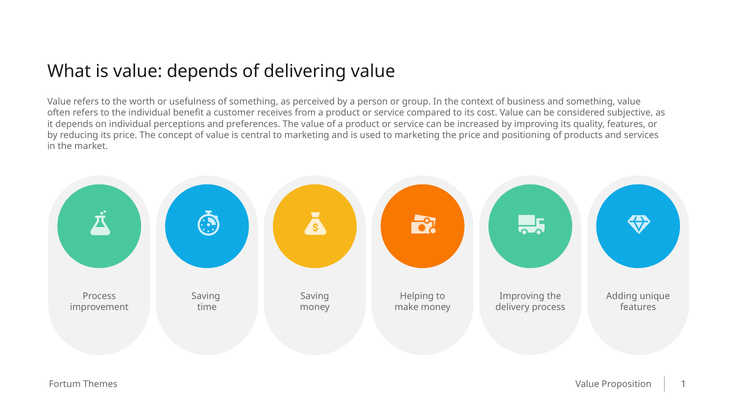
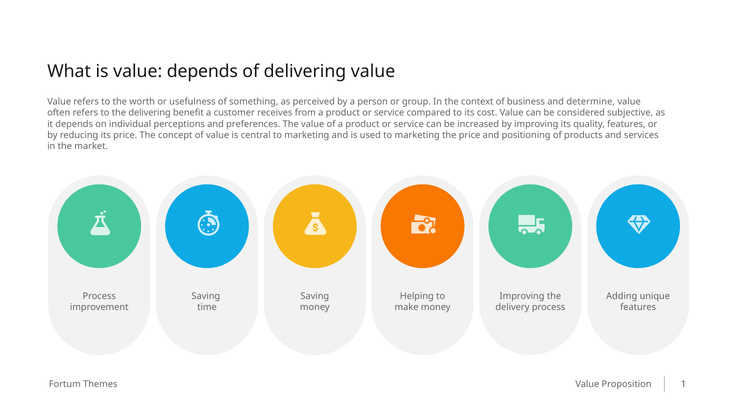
and something: something -> determine
the individual: individual -> delivering
